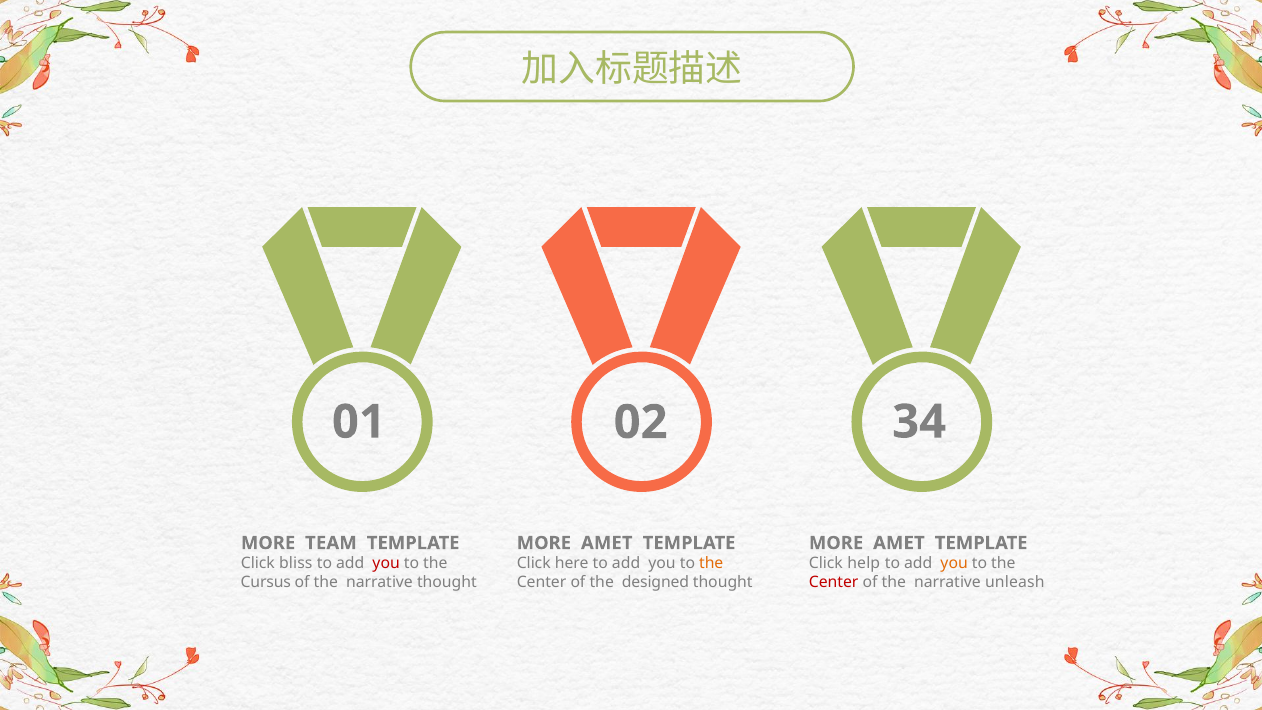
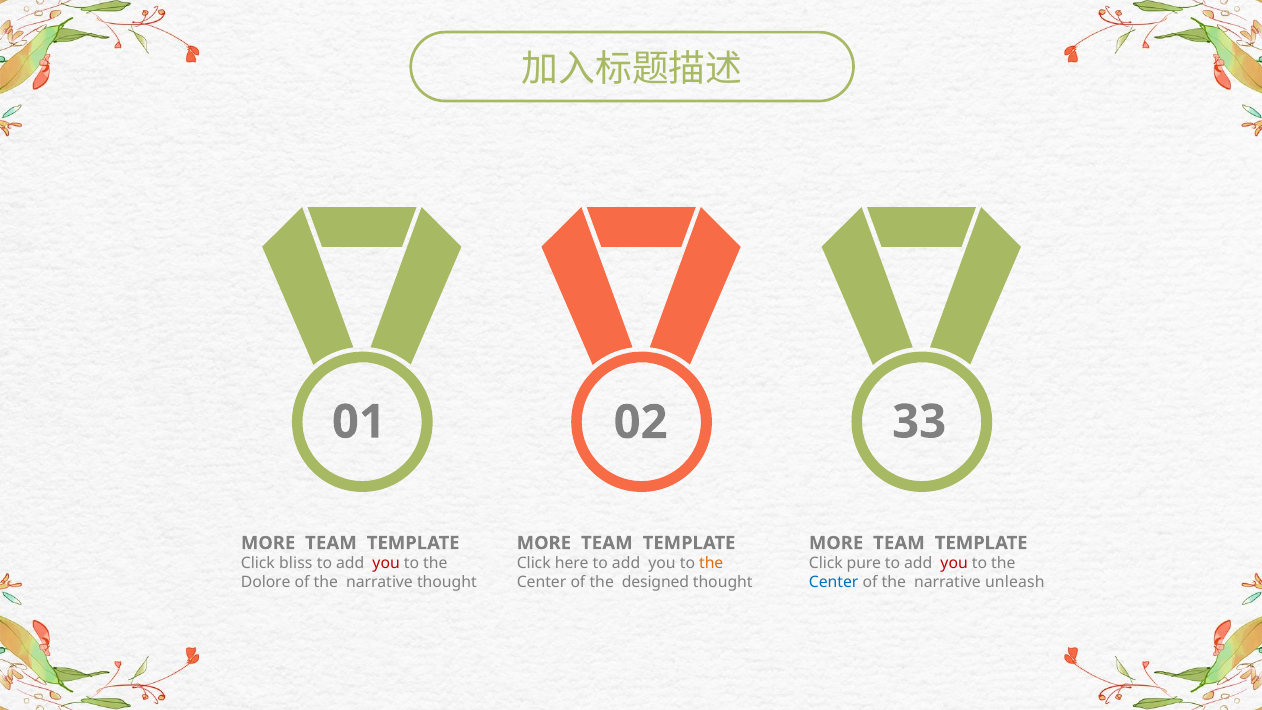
34: 34 -> 33
AMET at (607, 543): AMET -> TEAM
AMET at (899, 543): AMET -> TEAM
help: help -> pure
you at (954, 563) colour: orange -> red
Cursus: Cursus -> Dolore
Center at (834, 582) colour: red -> blue
